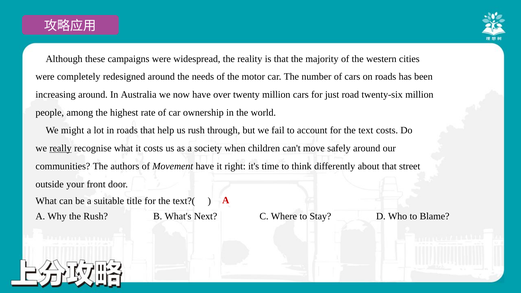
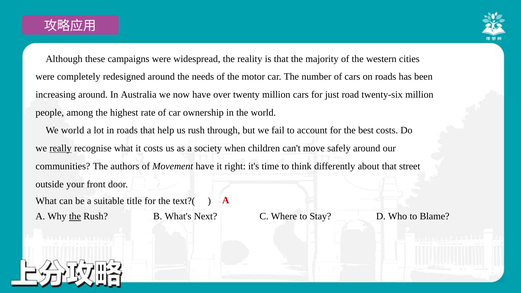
We might: might -> world
text: text -> best
the at (75, 216) underline: none -> present
